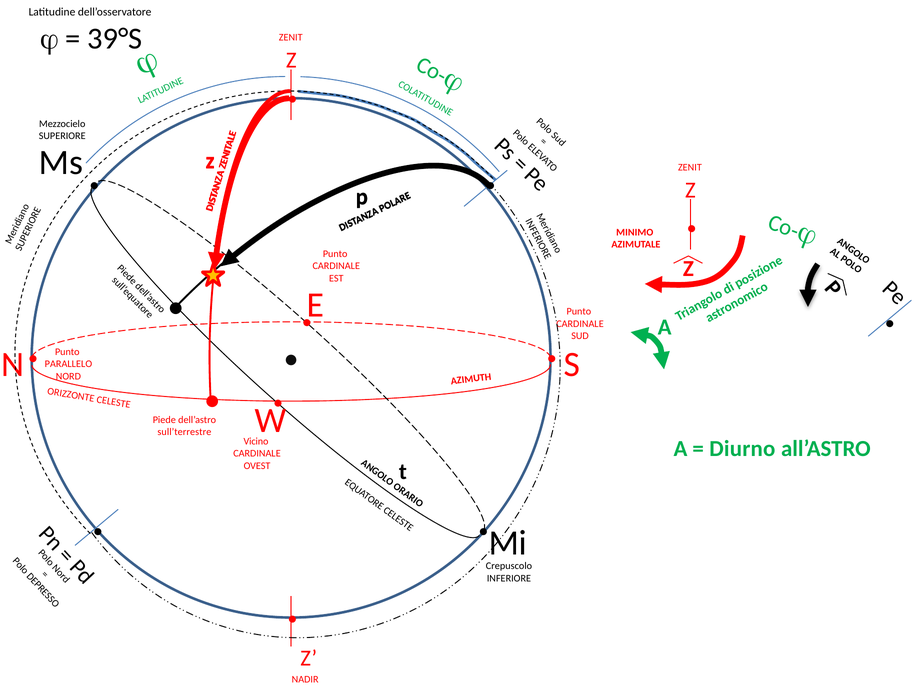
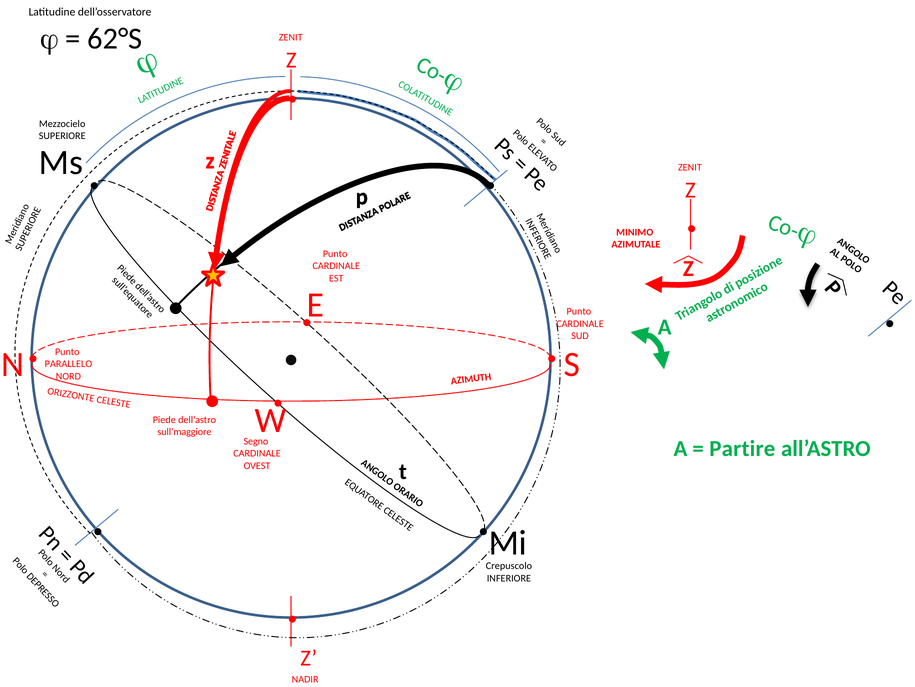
39°S: 39°S -> 62°S
sull’terrestre: sull’terrestre -> sull’maggiore
Vicino: Vicino -> Segno
Diurno: Diurno -> Partire
